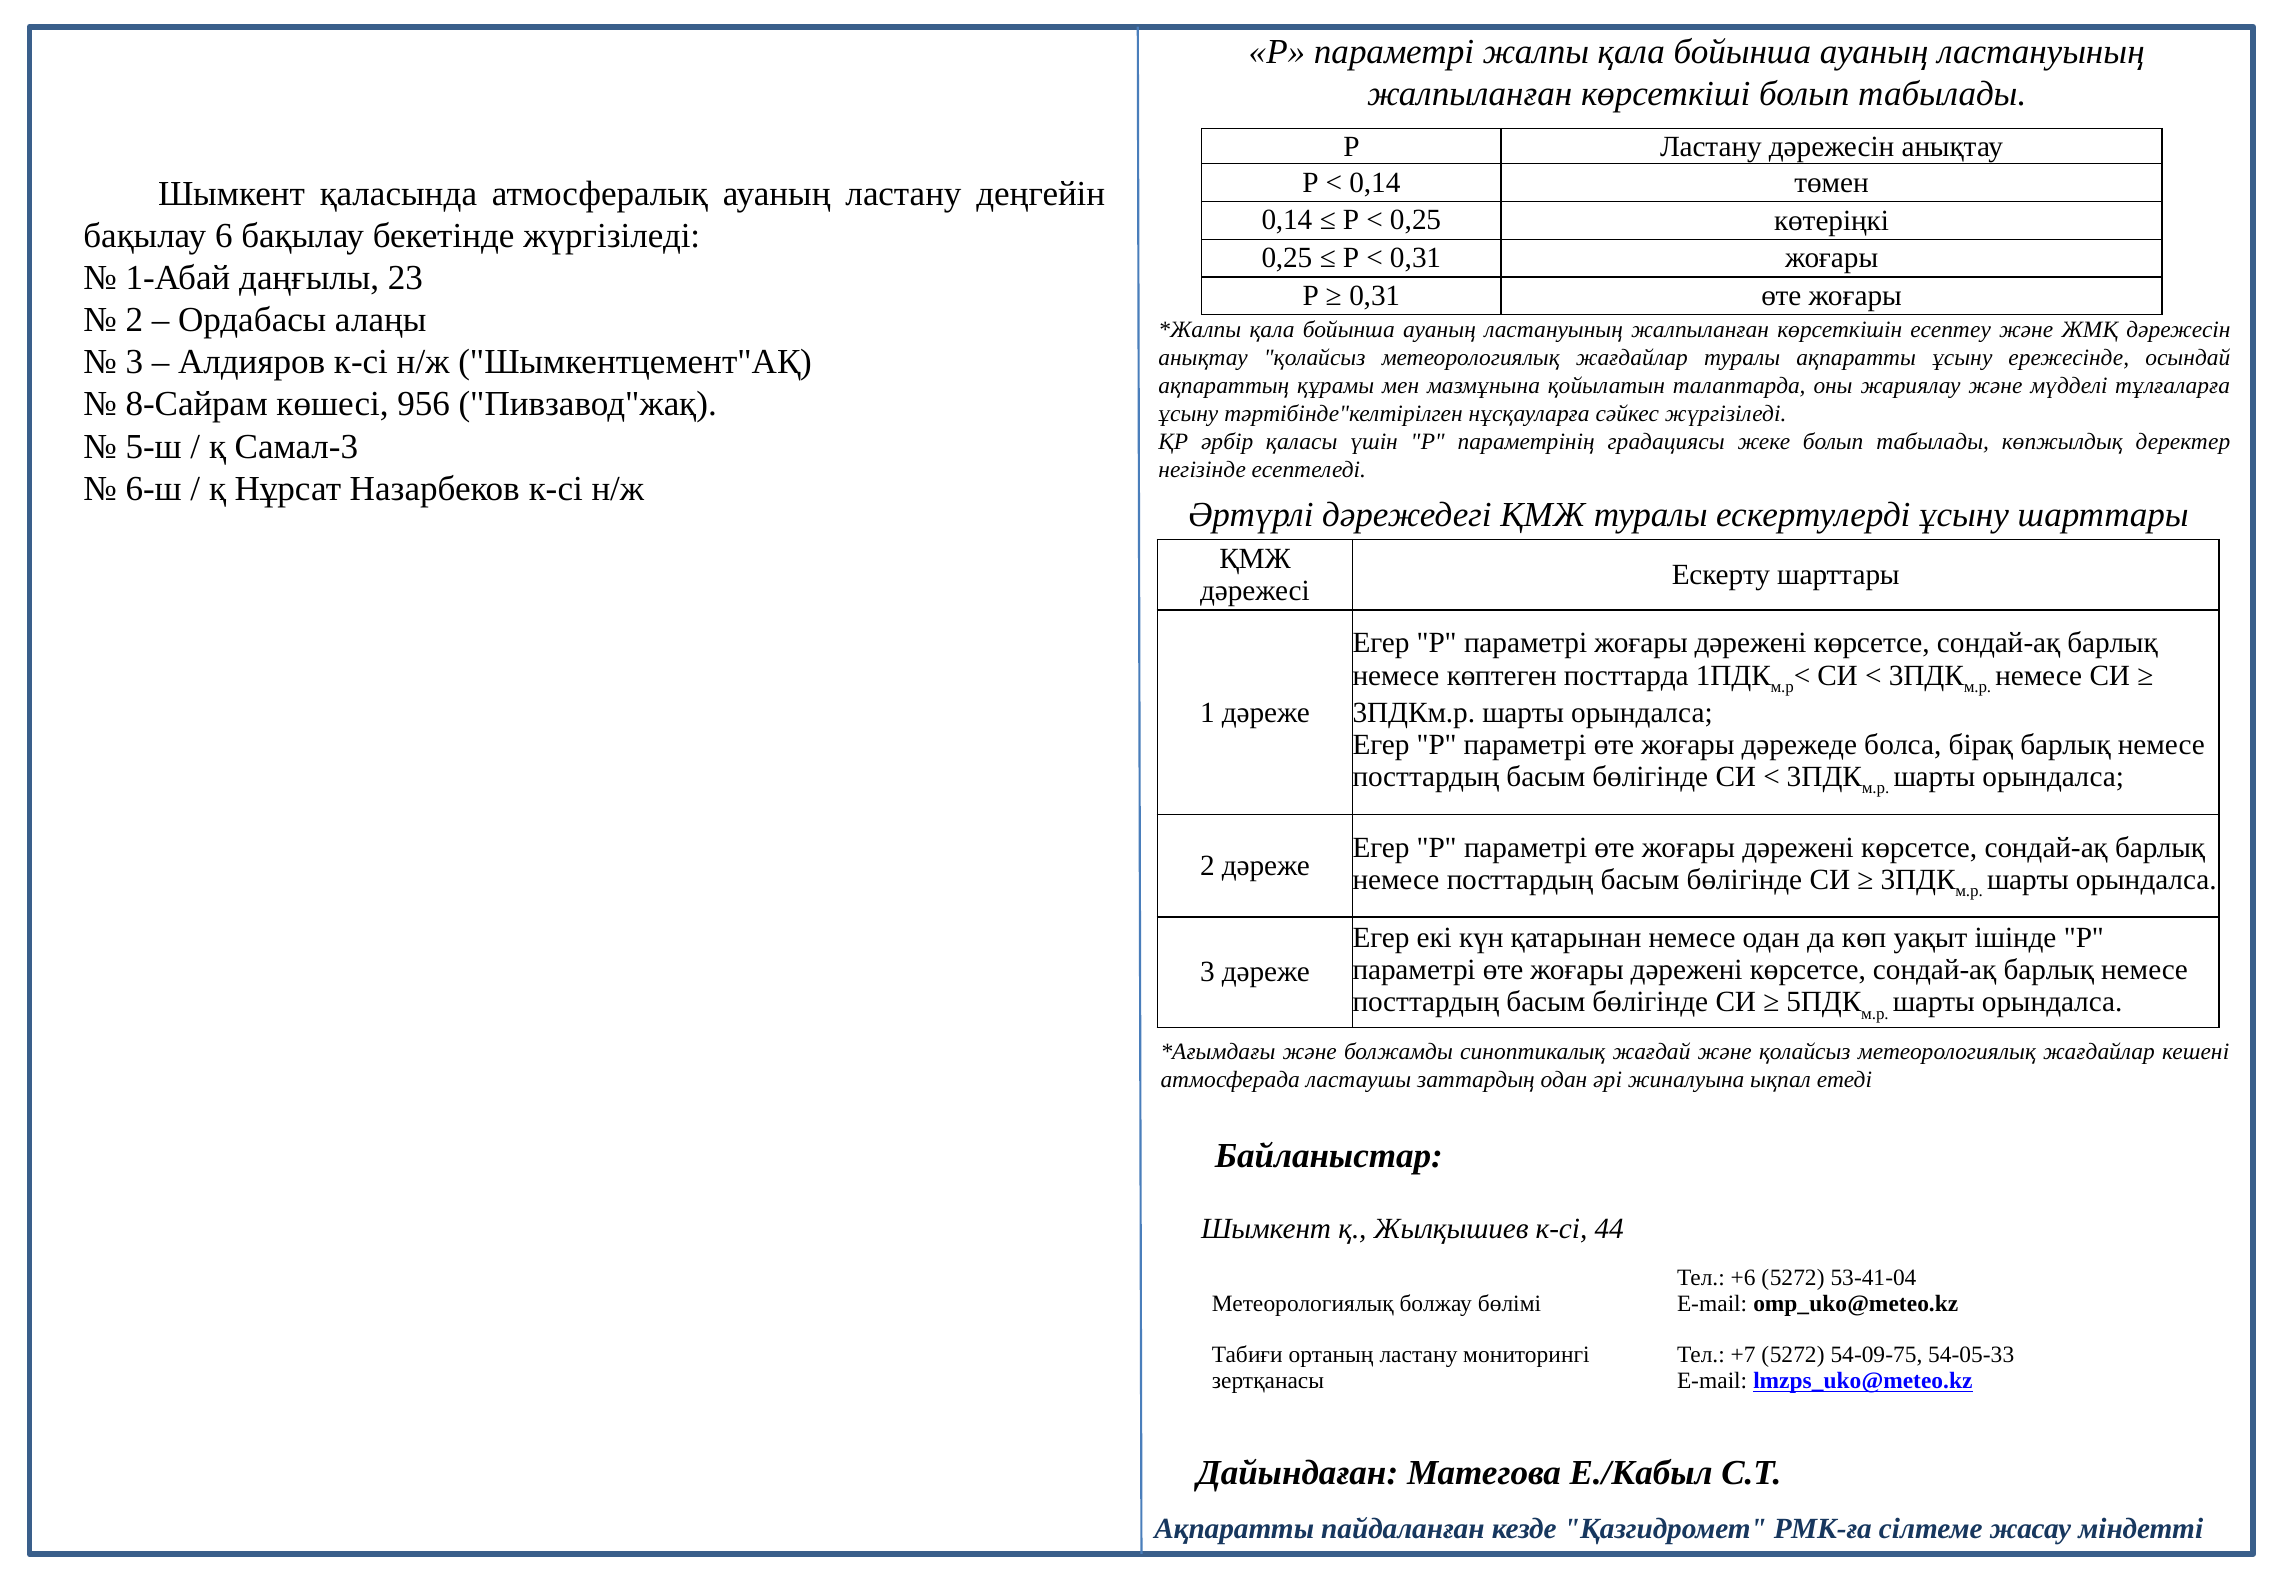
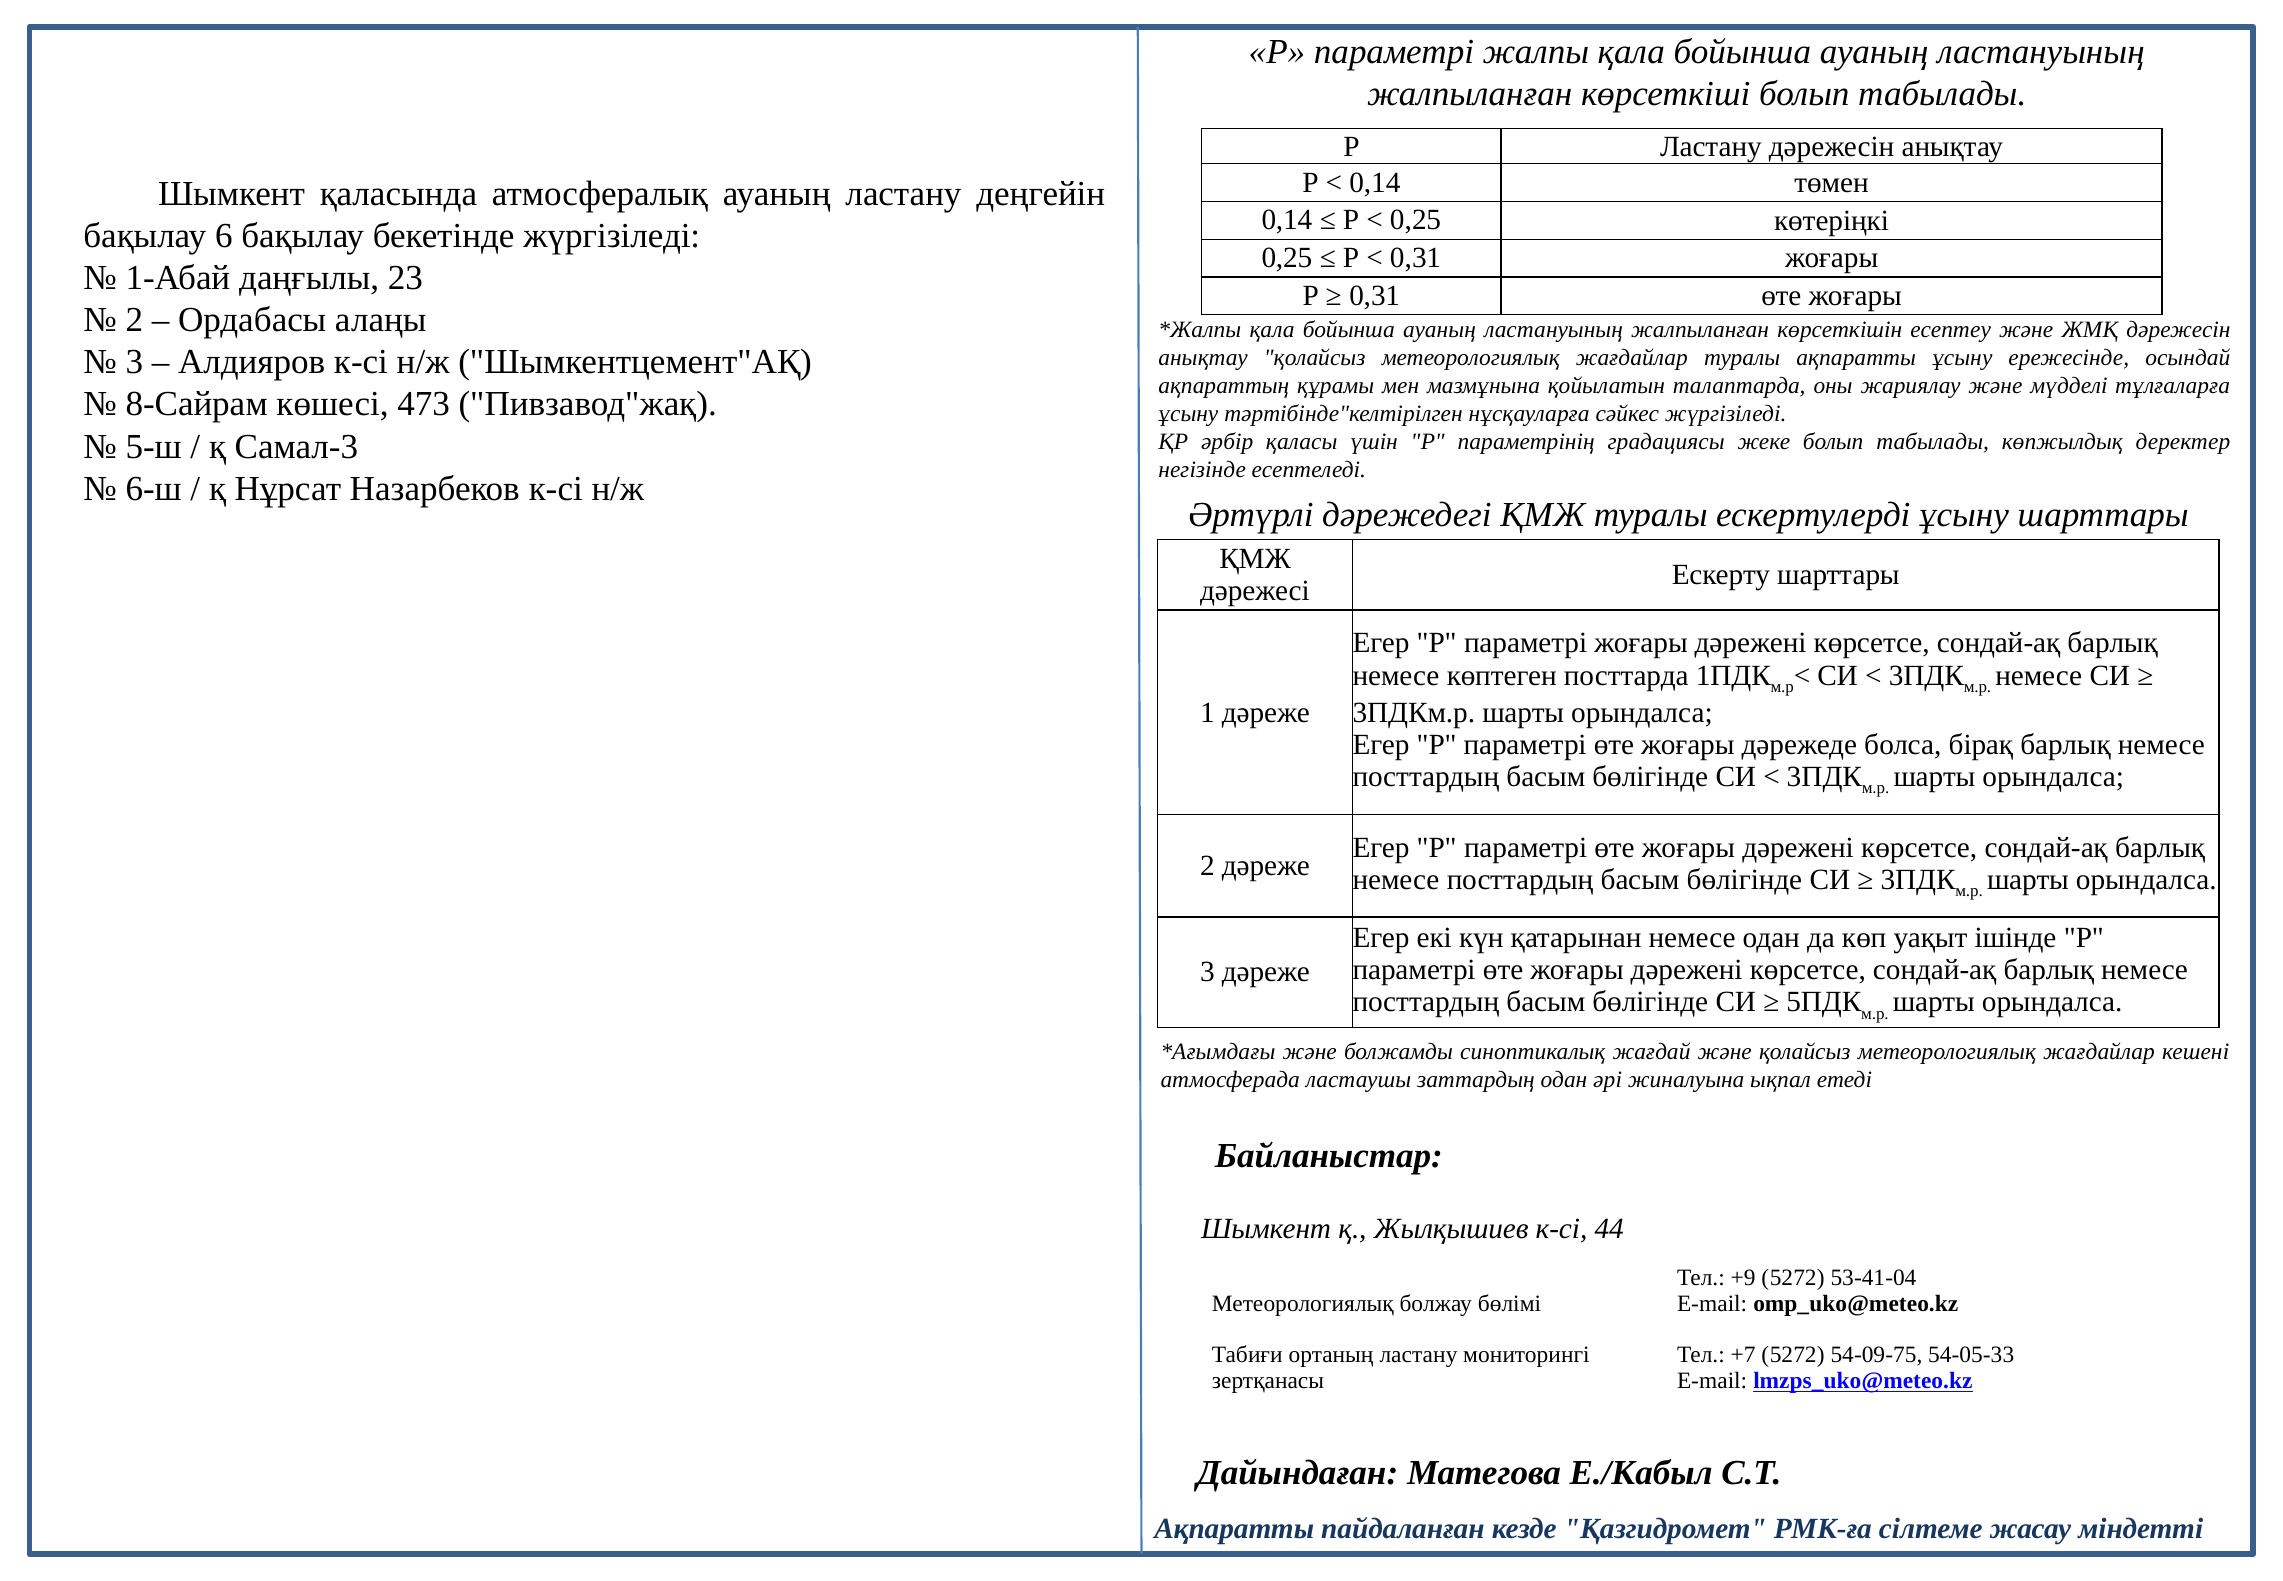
956: 956 -> 473
+6: +6 -> +9
